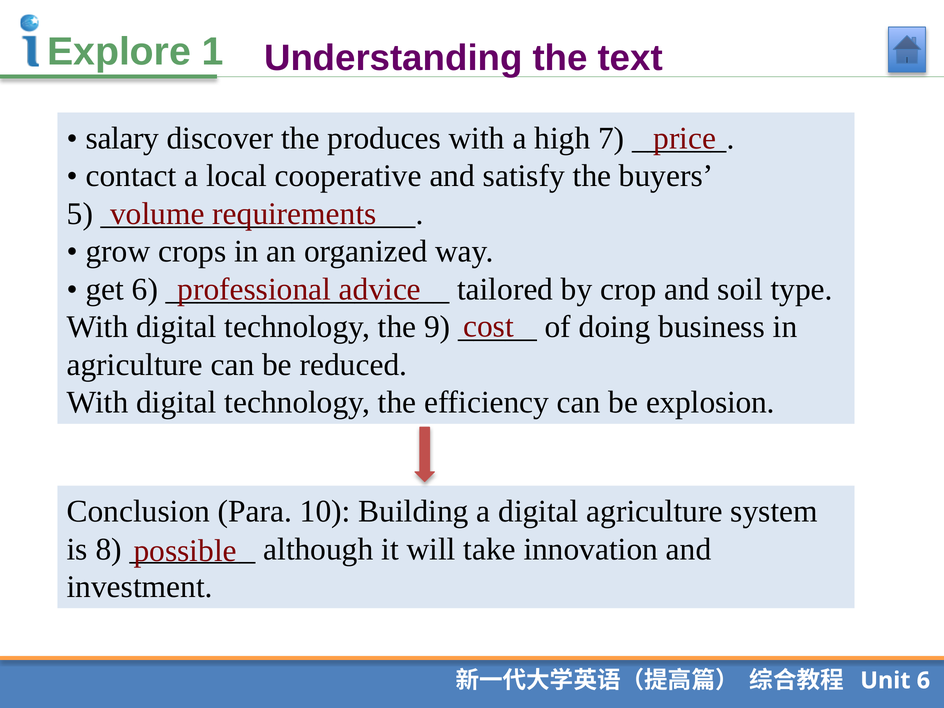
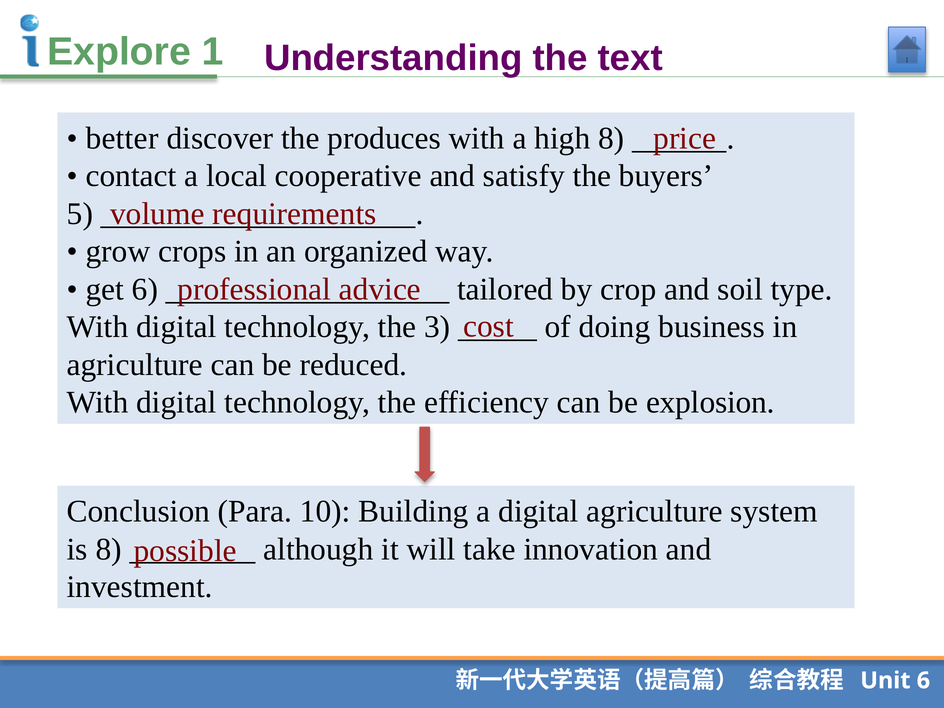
salary: salary -> better
high 7: 7 -> 8
9: 9 -> 3
